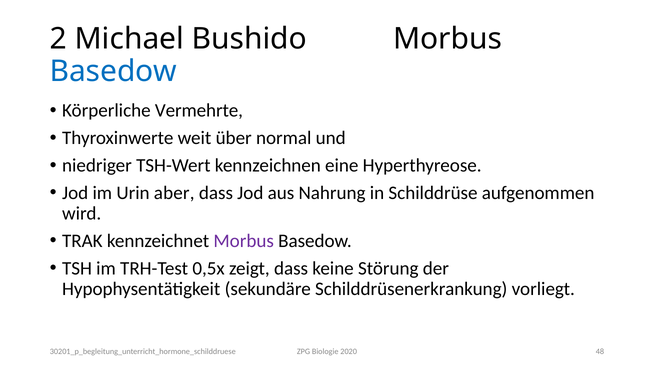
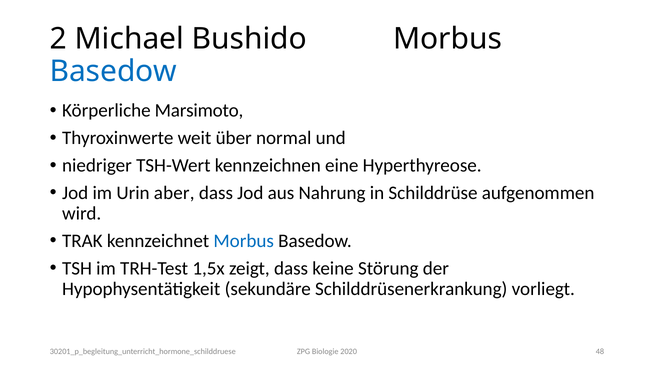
Vermehrte: Vermehrte -> Marsimoto
Morbus at (244, 241) colour: purple -> blue
0,5x: 0,5x -> 1,5x
